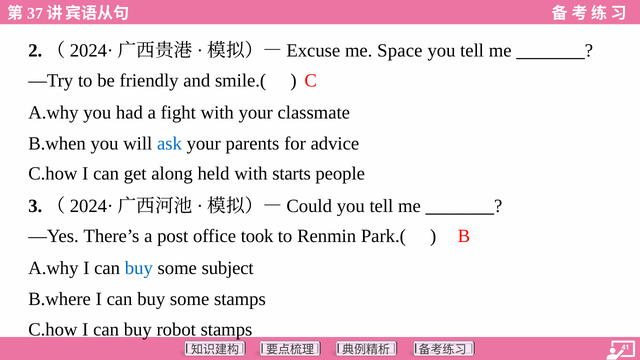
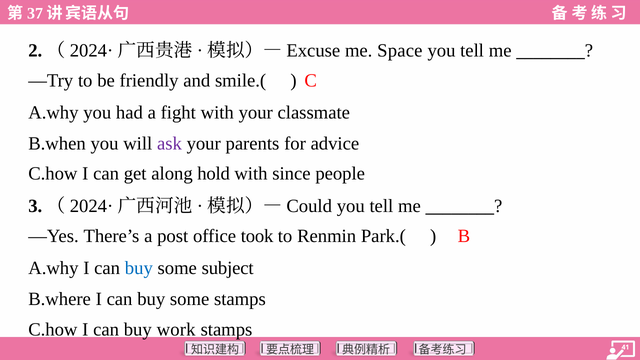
ask colour: blue -> purple
held: held -> hold
starts: starts -> since
robot: robot -> work
